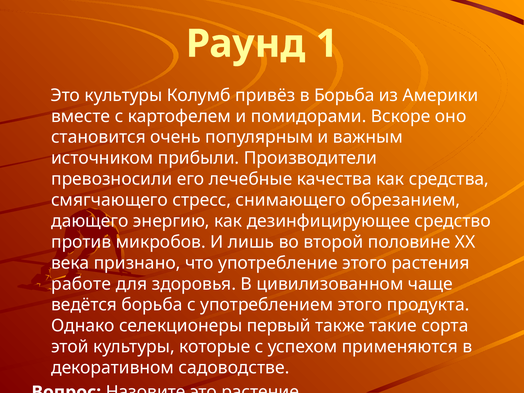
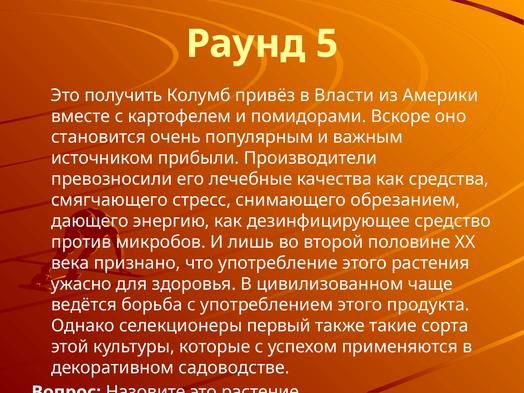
1: 1 -> 5
Это культуры: культуры -> получить
в Борьба: Борьба -> Власти
работе: работе -> ужасно
